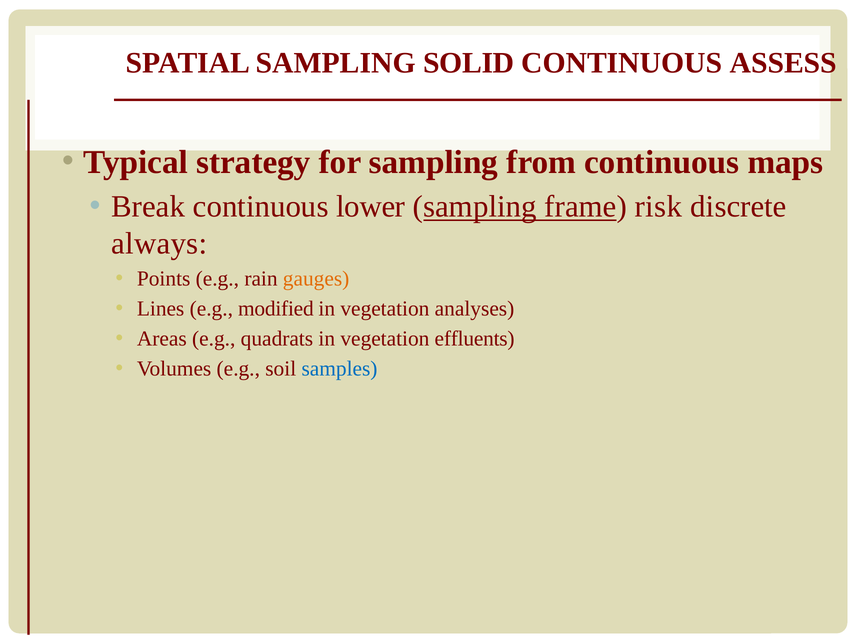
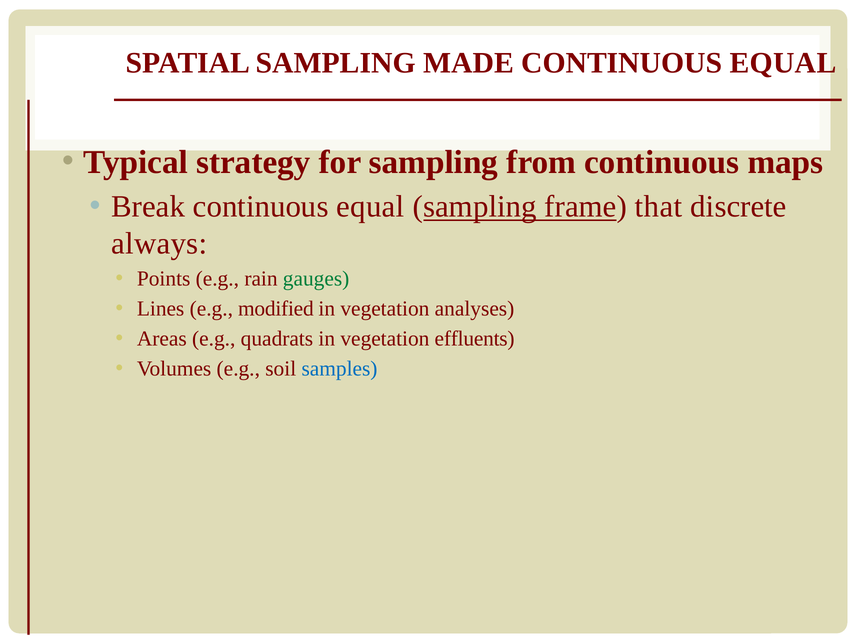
SOLID: SOLID -> MADE
ASSESS at (783, 63): ASSESS -> EQUAL
Break continuous lower: lower -> equal
risk: risk -> that
gauges colour: orange -> green
